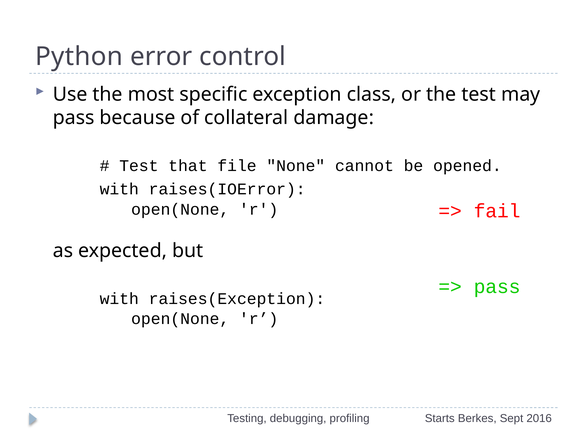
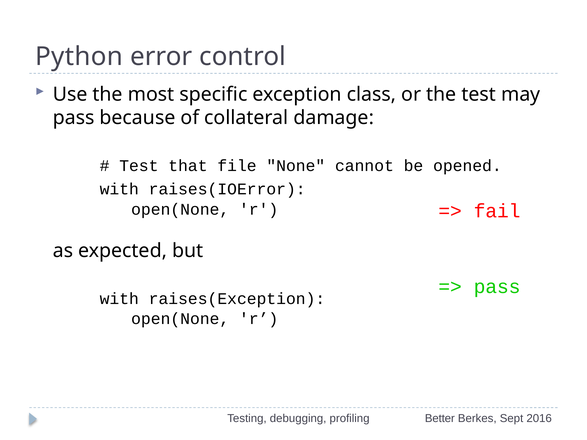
Starts: Starts -> Better
